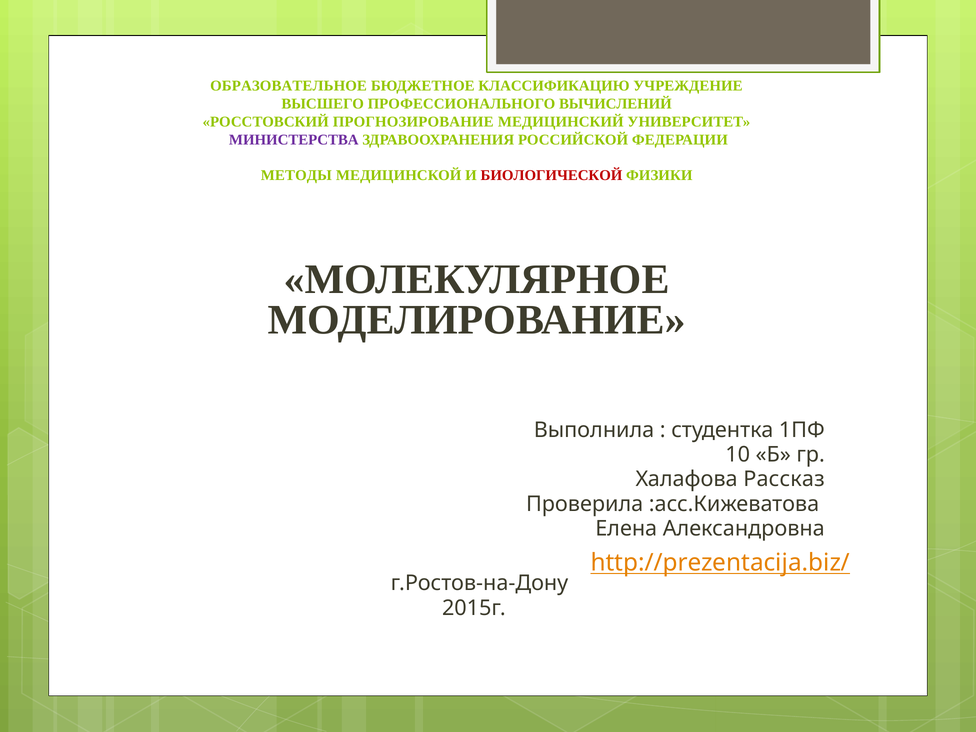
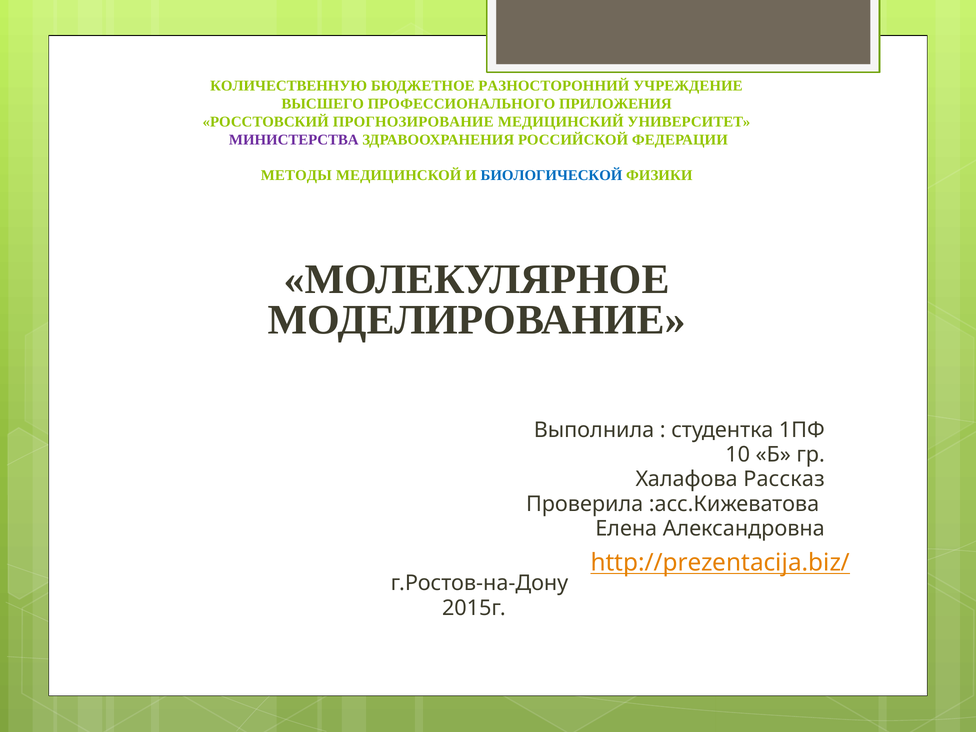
ОБРАЗОВАТЕЛЬНОЕ: ОБРАЗОВАТЕЛЬНОЕ -> КОЛИЧЕСТВЕННУЮ
КЛАССИФИКАЦИЮ: КЛАССИФИКАЦИЮ -> РАЗНОСТОРОННИЙ
ВЫЧИСЛЕНИЙ: ВЫЧИСЛЕНИЙ -> ПРИЛОЖЕНИЯ
БИОЛОГИЧЕСКОЙ colour: red -> blue
